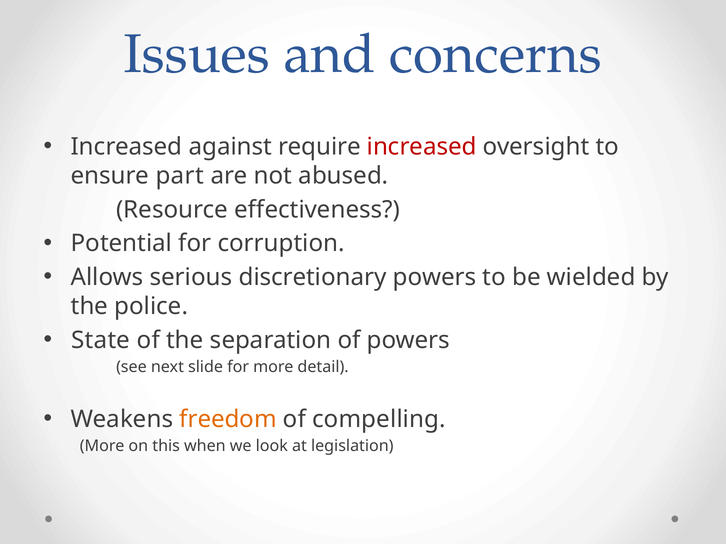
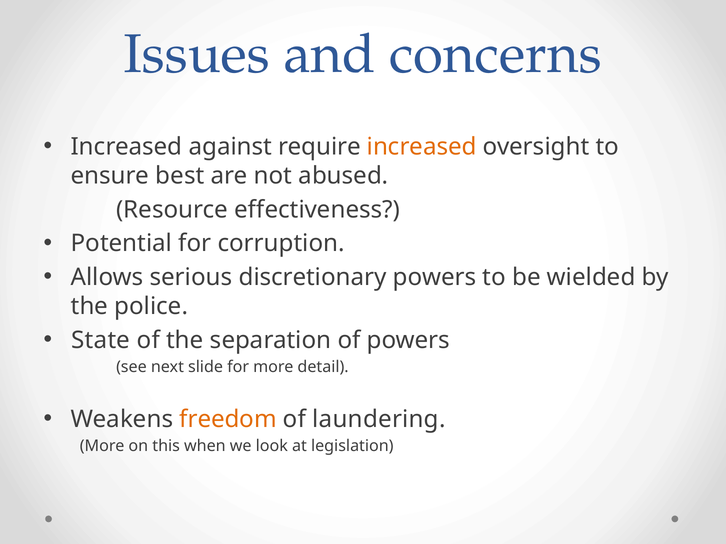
increased at (422, 147) colour: red -> orange
part: part -> best
compelling: compelling -> laundering
